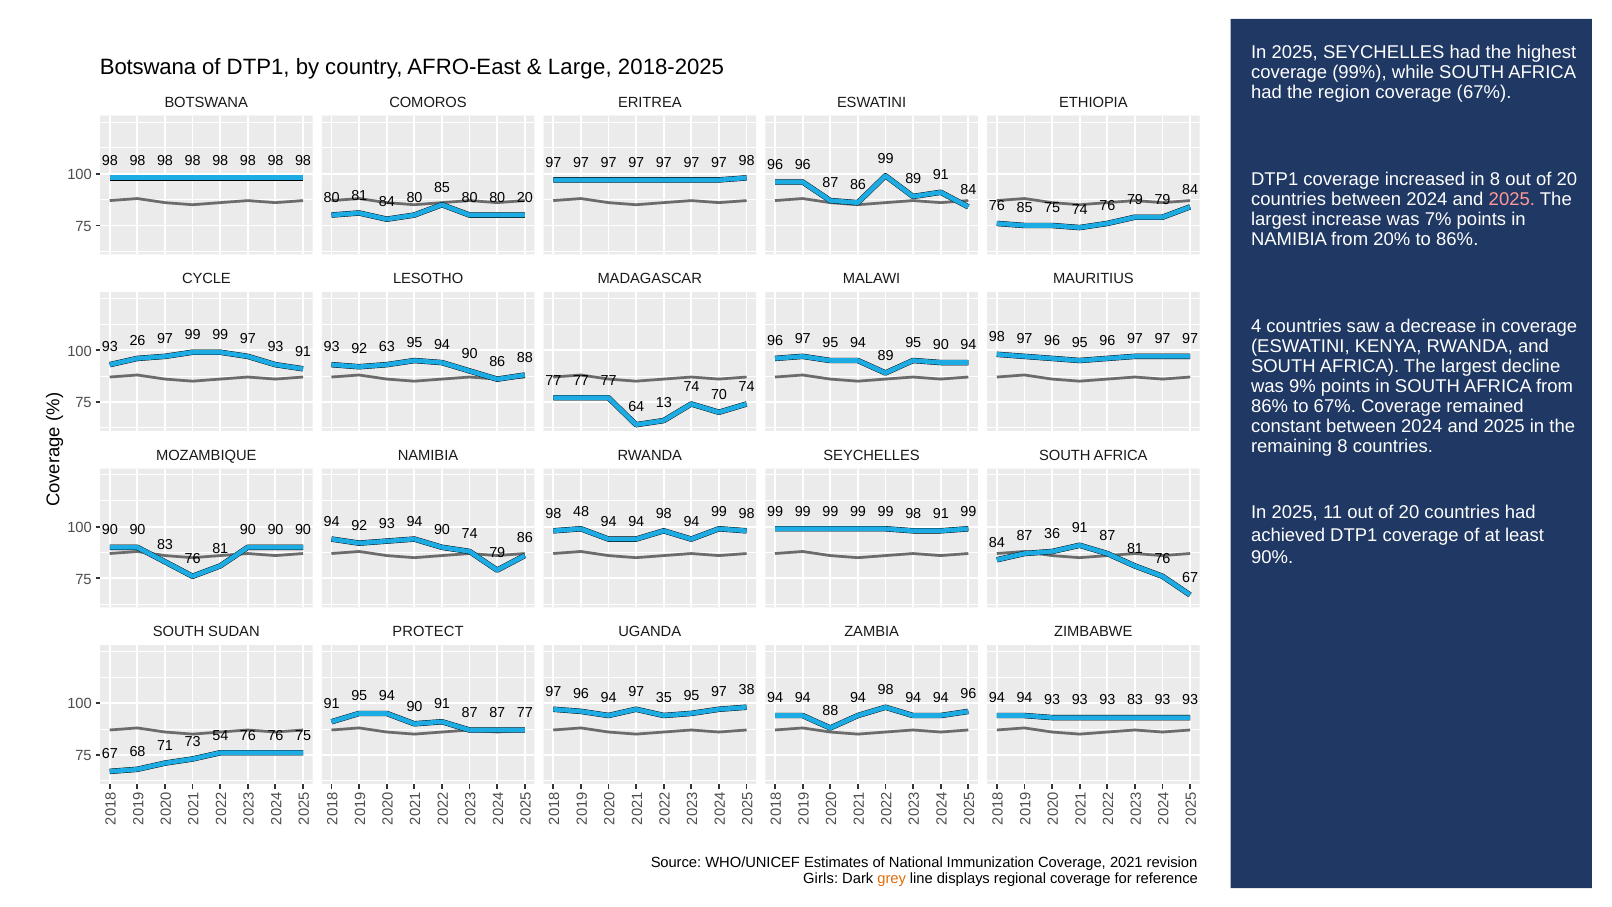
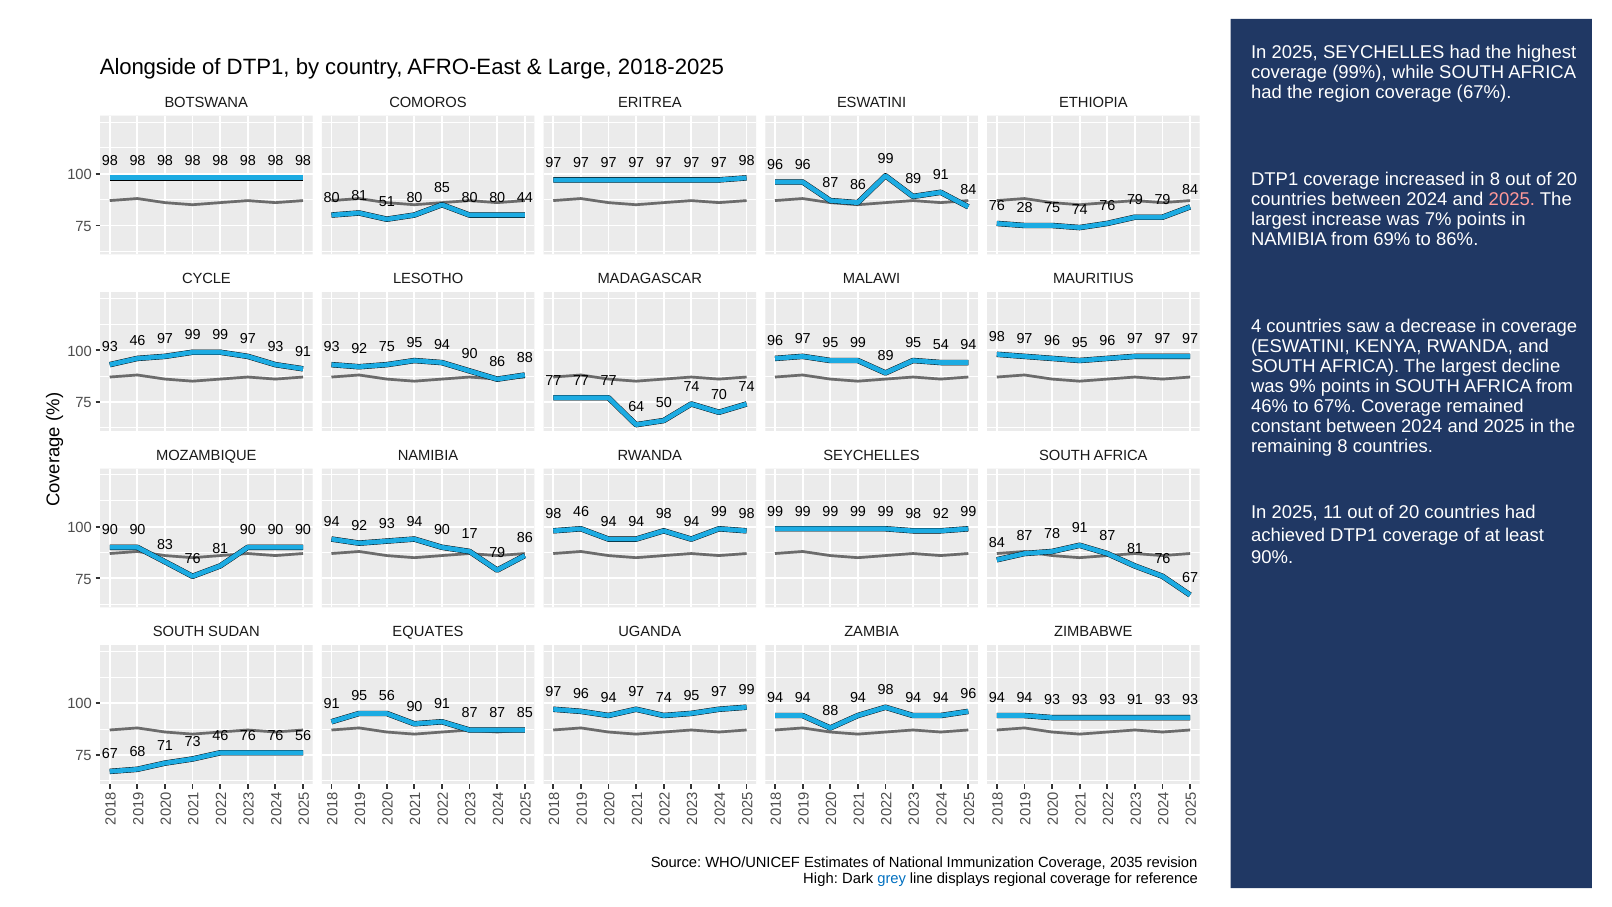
Botswana at (148, 67): Botswana -> Alongside
81 84: 84 -> 51
80 20: 20 -> 44
76 85: 85 -> 28
20%: 20% -> 69%
97 95 94: 94 -> 99
95 90: 90 -> 54
93 26: 26 -> 46
92 63: 63 -> 75
86% at (1270, 407): 86% -> 46%
13: 13 -> 50
98 91: 91 -> 92
98 48: 48 -> 46
90 74: 74 -> 17
36: 36 -> 78
PROTECT: PROTECT -> EQUATES
97 35: 35 -> 74
95 97 38: 38 -> 99
94 at (387, 696): 94 -> 56
93 93 83: 83 -> 91
87 77: 77 -> 85
73 54: 54 -> 46
76 75: 75 -> 56
2021: 2021 -> 2035
Girls: Girls -> High
grey colour: orange -> blue
